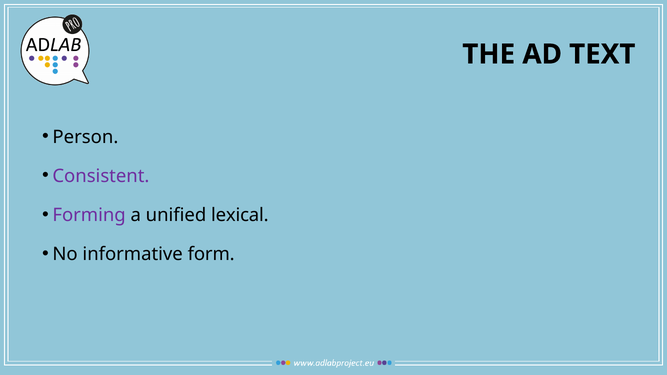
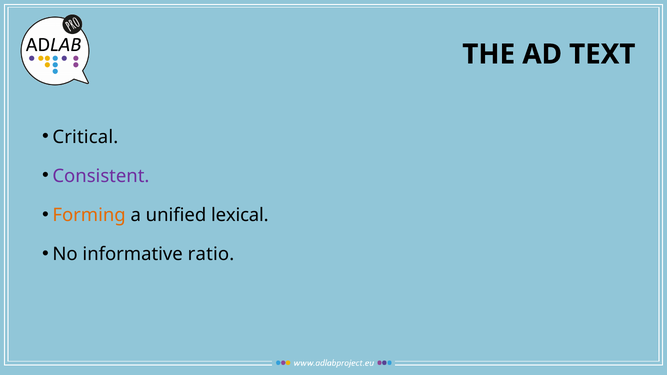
Person: Person -> Critical
Forming colour: purple -> orange
form: form -> ratio
